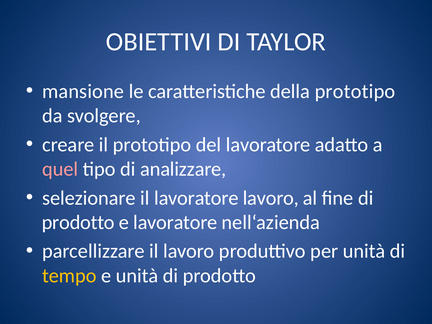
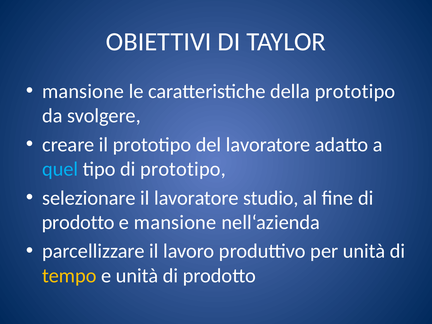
quel colour: pink -> light blue
di analizzare: analizzare -> prototipo
lavoratore lavoro: lavoro -> studio
e lavoratore: lavoratore -> mansione
